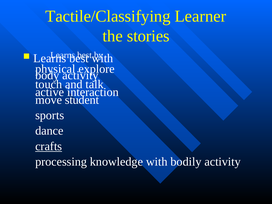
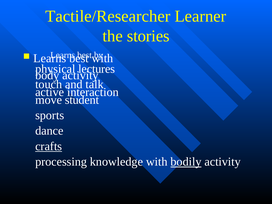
Tactile/Classifying: Tactile/Classifying -> Tactile/Researcher
explore: explore -> lectures
bodily underline: none -> present
